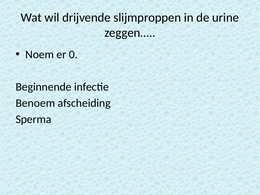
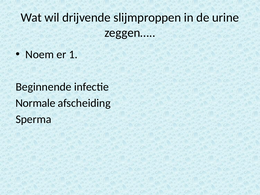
0: 0 -> 1
Benoem: Benoem -> Normale
